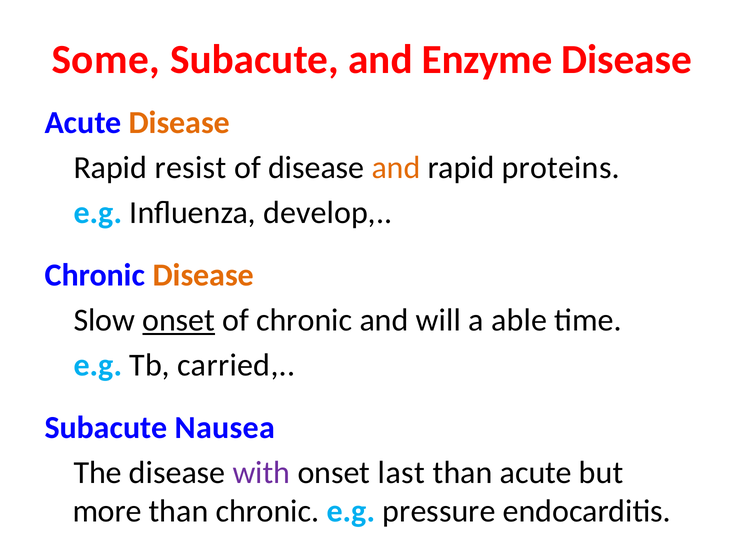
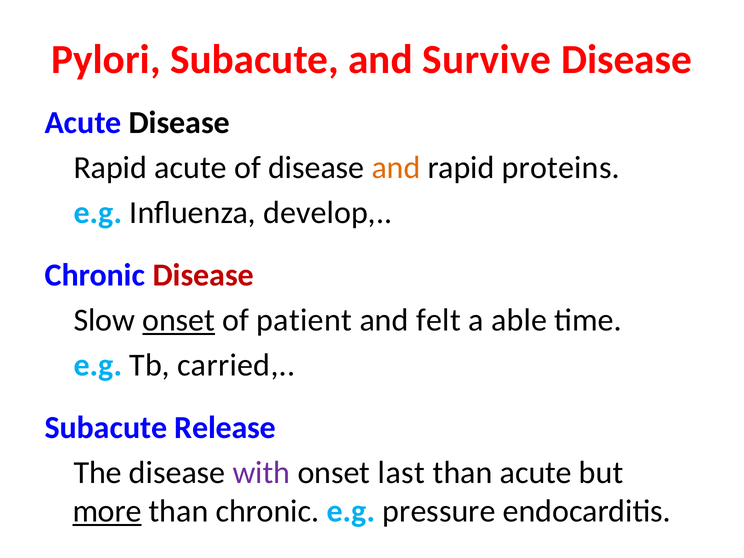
Some: Some -> Pylori
Enzyme: Enzyme -> Survive
Disease at (179, 123) colour: orange -> black
Rapid resist: resist -> acute
Disease at (203, 275) colour: orange -> red
of chronic: chronic -> patient
will: will -> felt
Nausea: Nausea -> Release
more underline: none -> present
